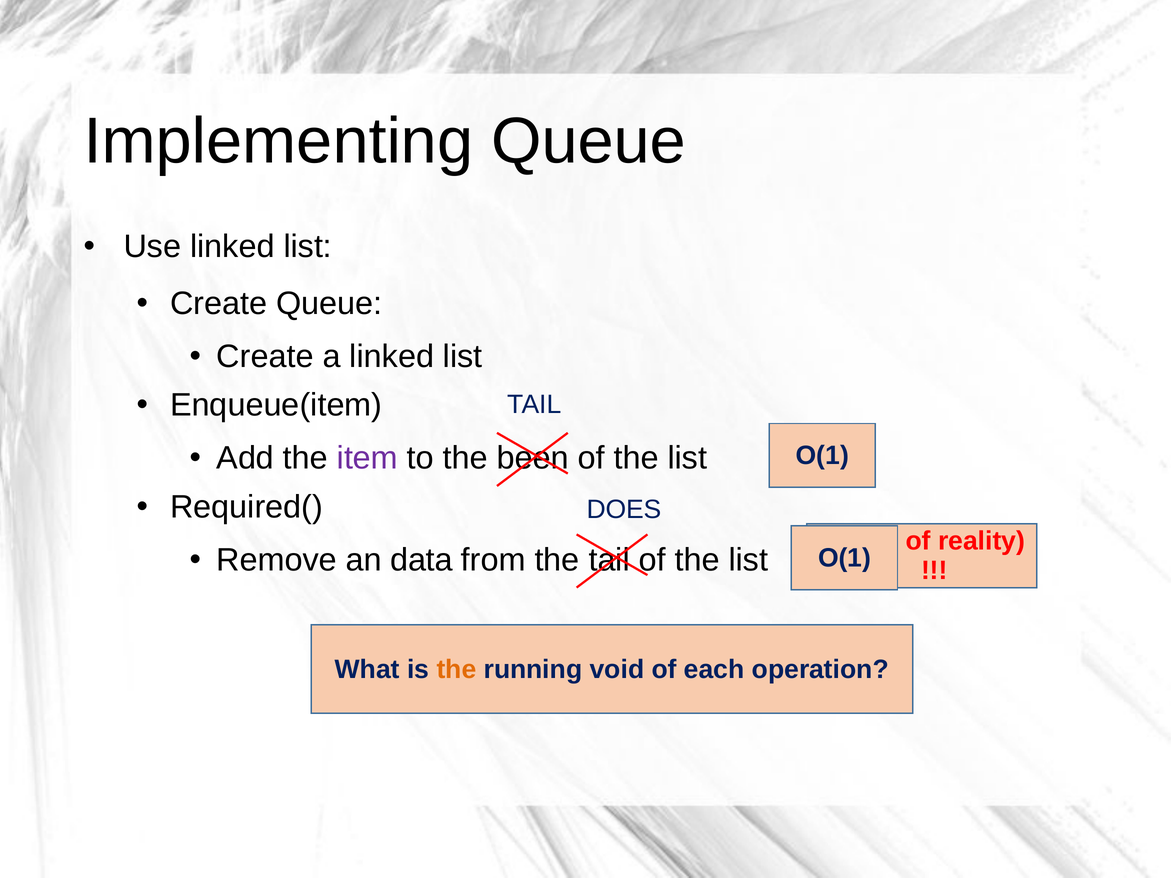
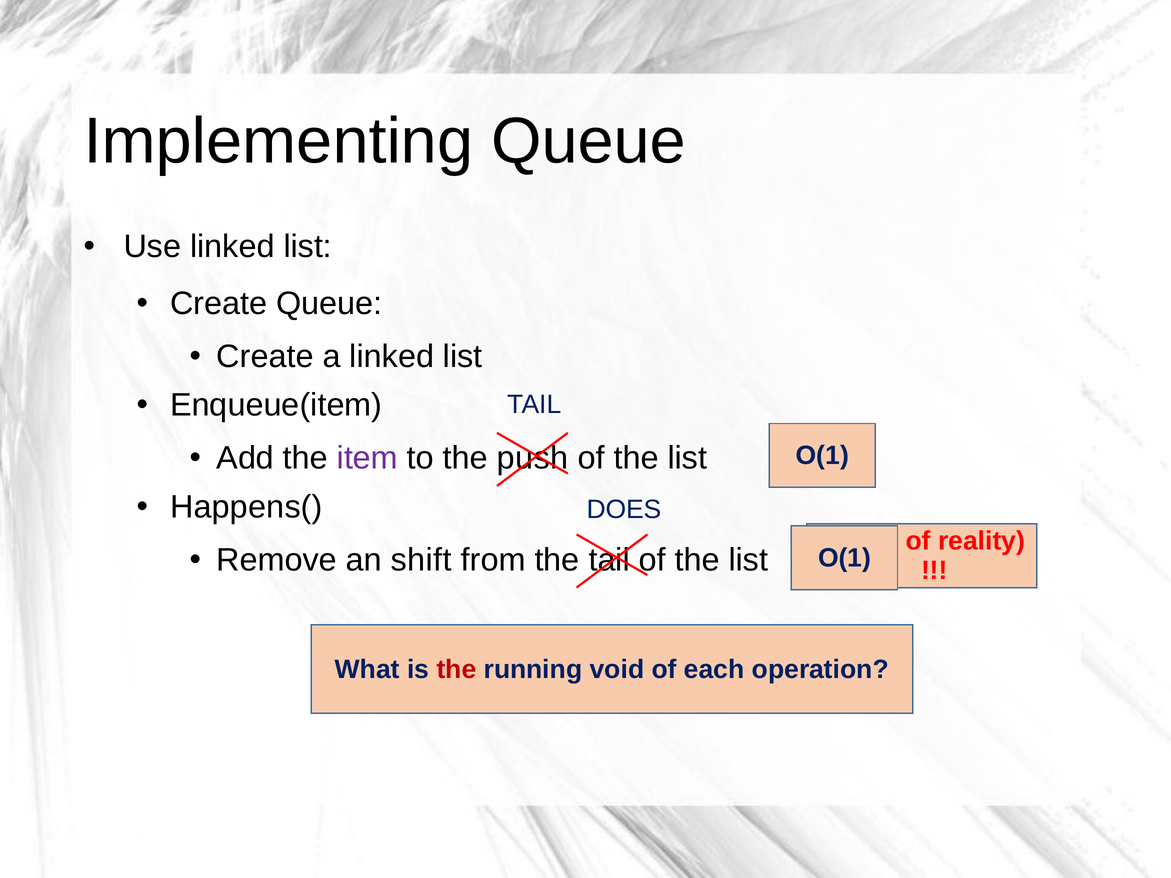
been: been -> push
Required(: Required( -> Happens(
data: data -> shift
the at (456, 669) colour: orange -> red
